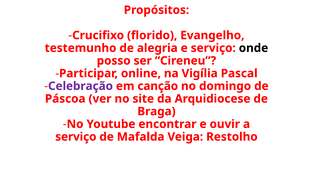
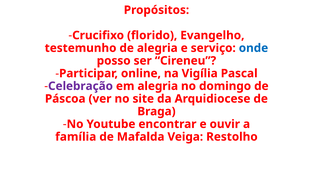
onde colour: black -> blue
em canção: canção -> alegria
serviço at (76, 137): serviço -> família
